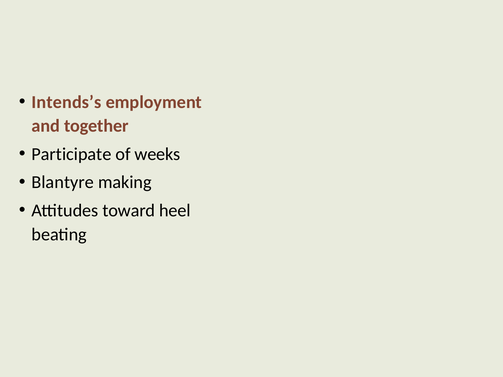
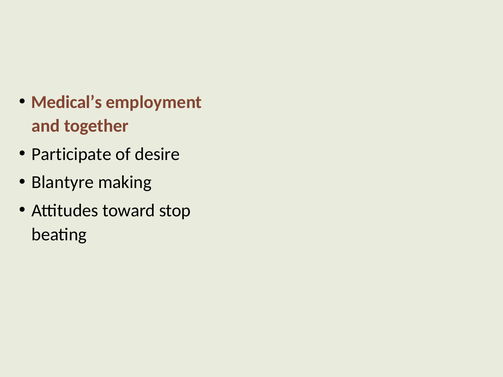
Intends’s: Intends’s -> Medical’s
weeks: weeks -> desire
heel: heel -> stop
